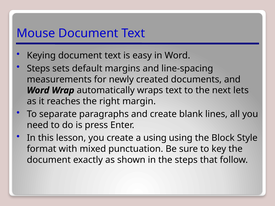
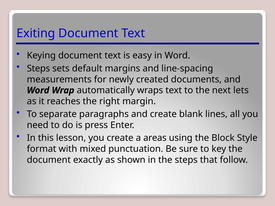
Mouse: Mouse -> Exiting
a using: using -> areas
